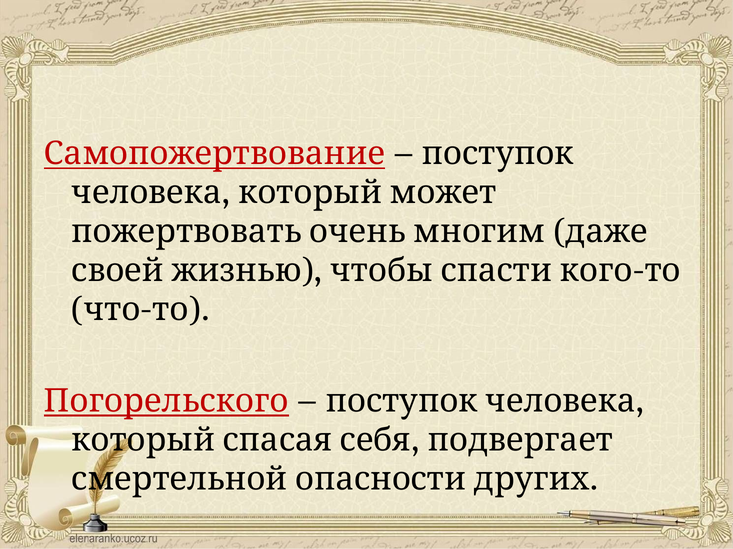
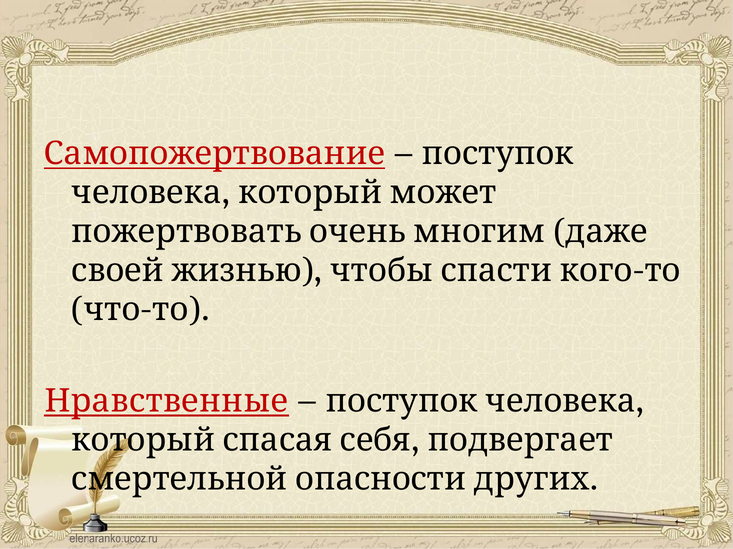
Погорельского: Погорельского -> Нравственные
